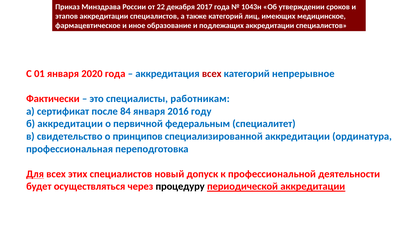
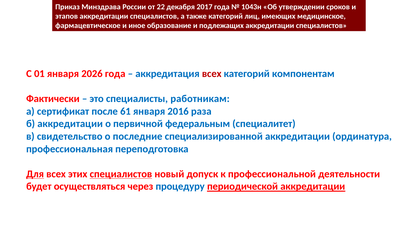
2020: 2020 -> 2026
непрерывное: непрерывное -> компонентам
84: 84 -> 61
году: году -> раза
принципов: принципов -> последние
специалистов at (121, 174) underline: none -> present
процедуру colour: black -> blue
